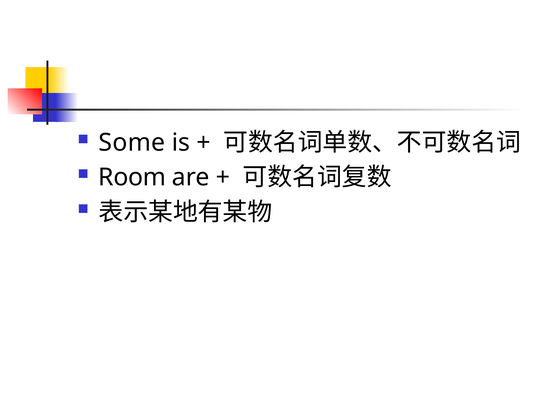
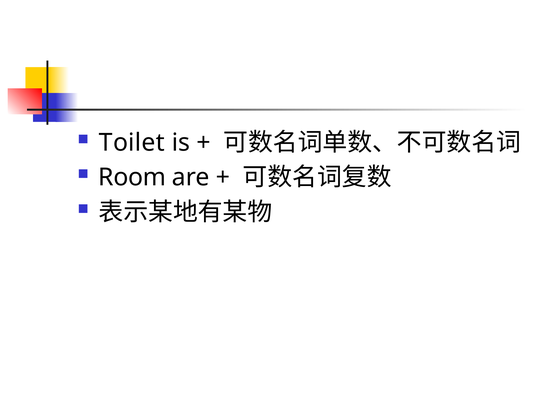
Some: Some -> Toilet
